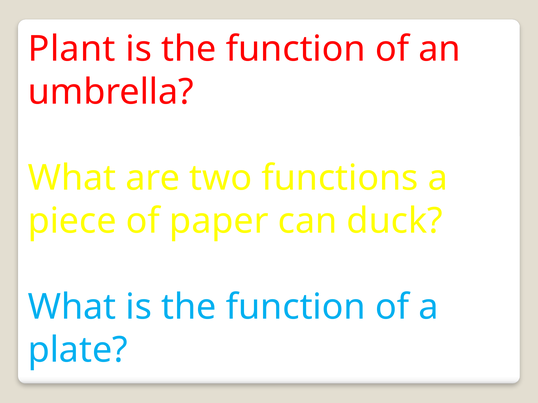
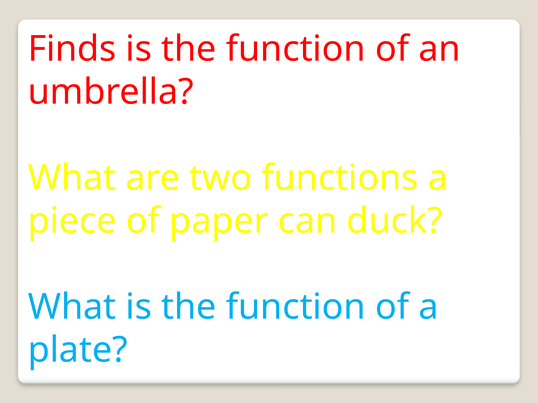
Plant: Plant -> Finds
